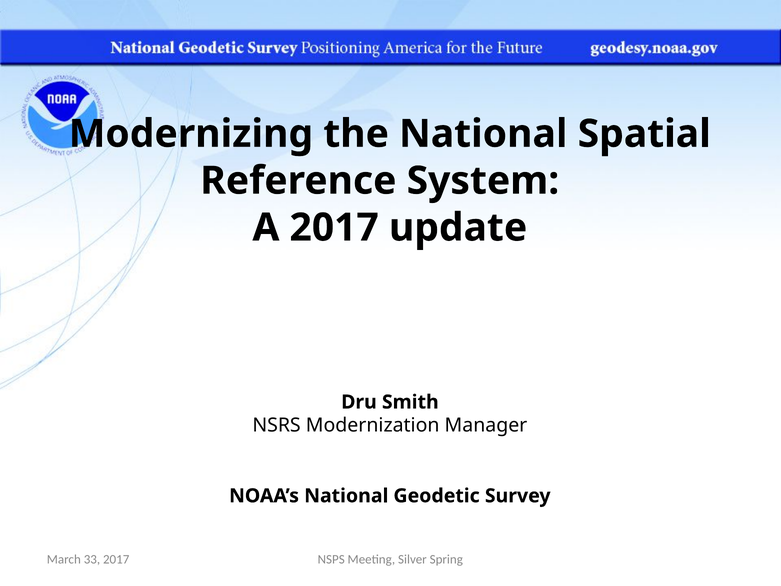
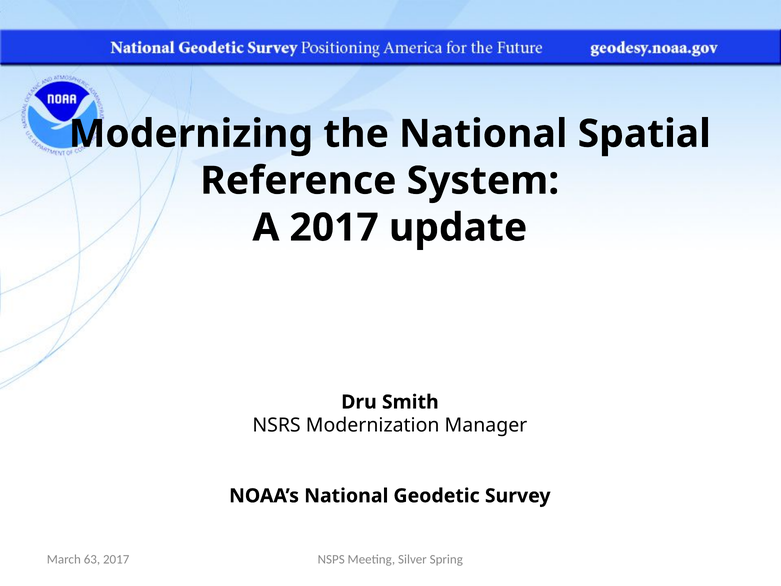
33: 33 -> 63
